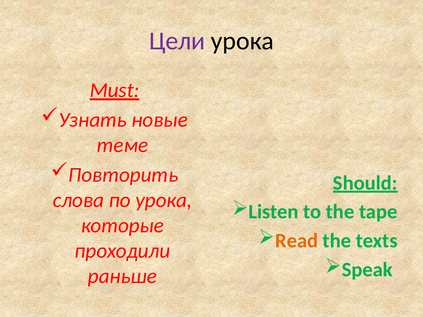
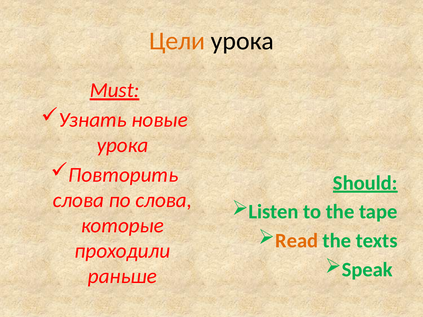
Цели colour: purple -> orange
теме at (122, 145): теме -> урока
по урока: урока -> слова
